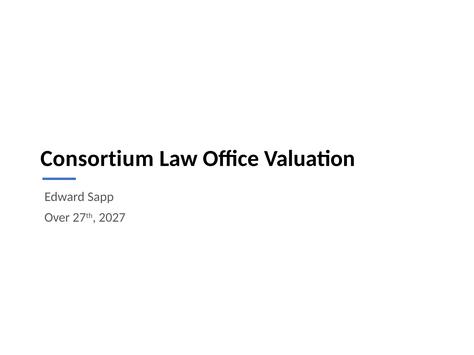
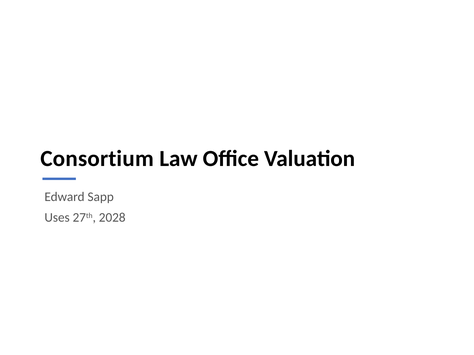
Over: Over -> Uses
2027: 2027 -> 2028
